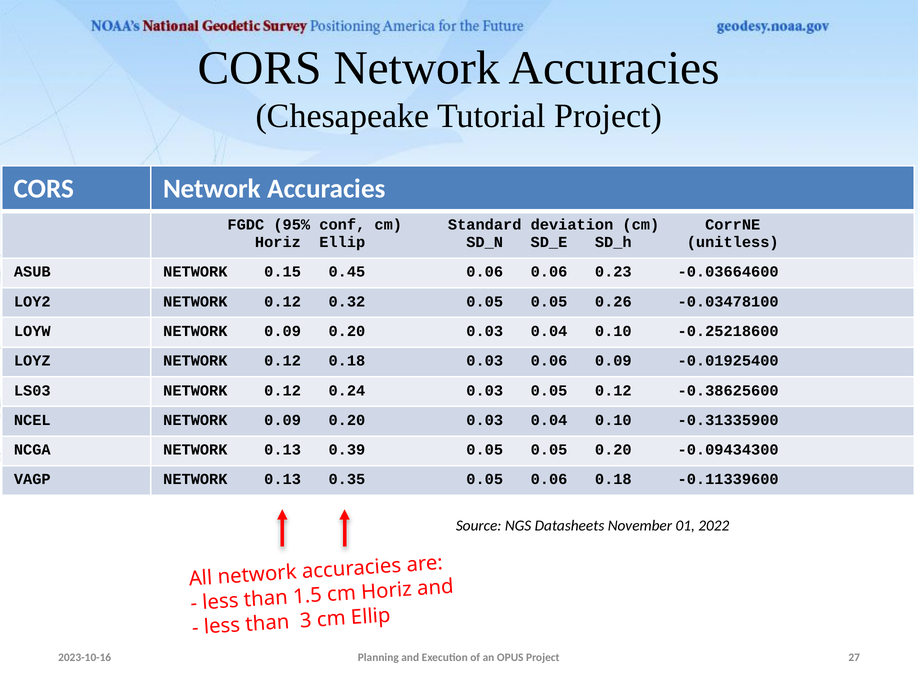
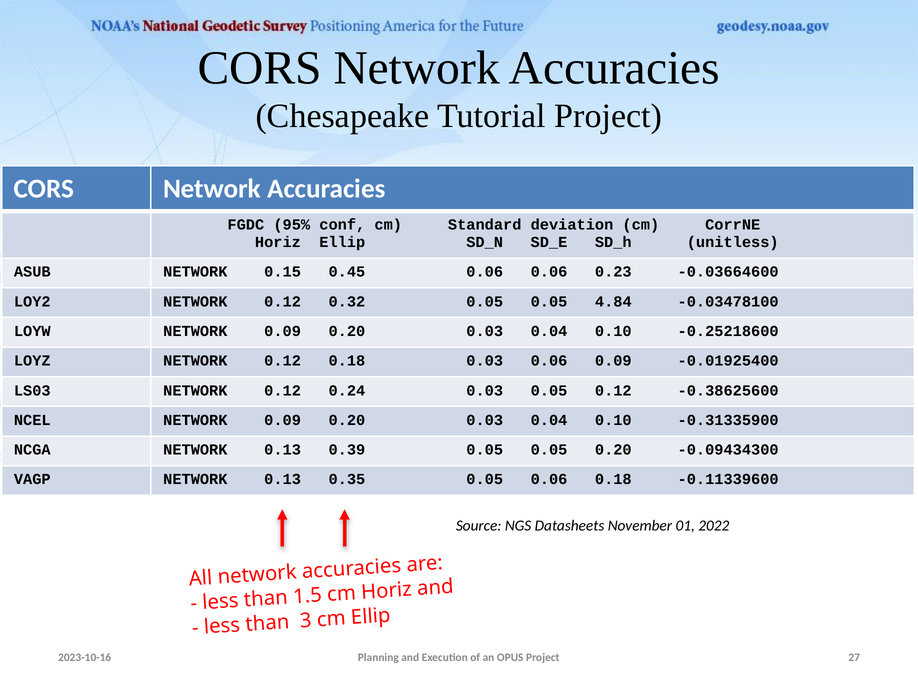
0.26: 0.26 -> 4.84
